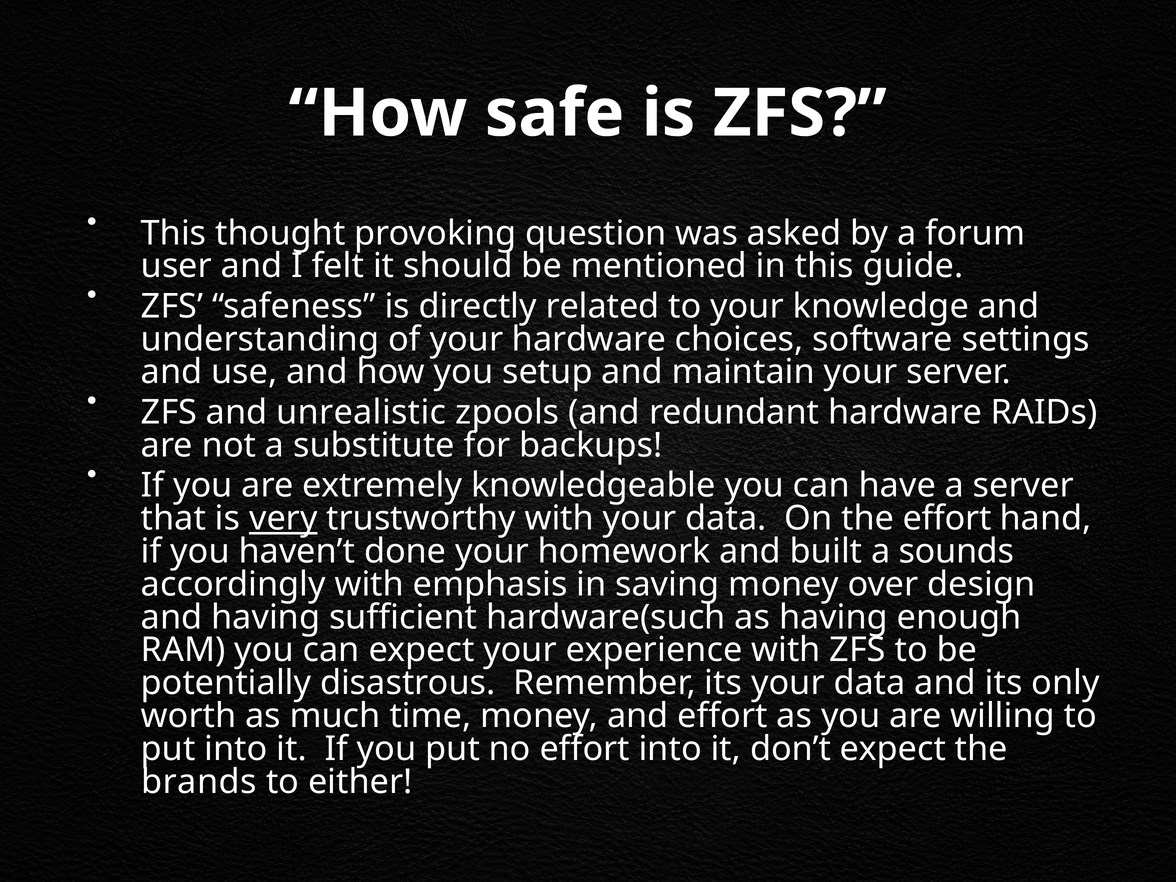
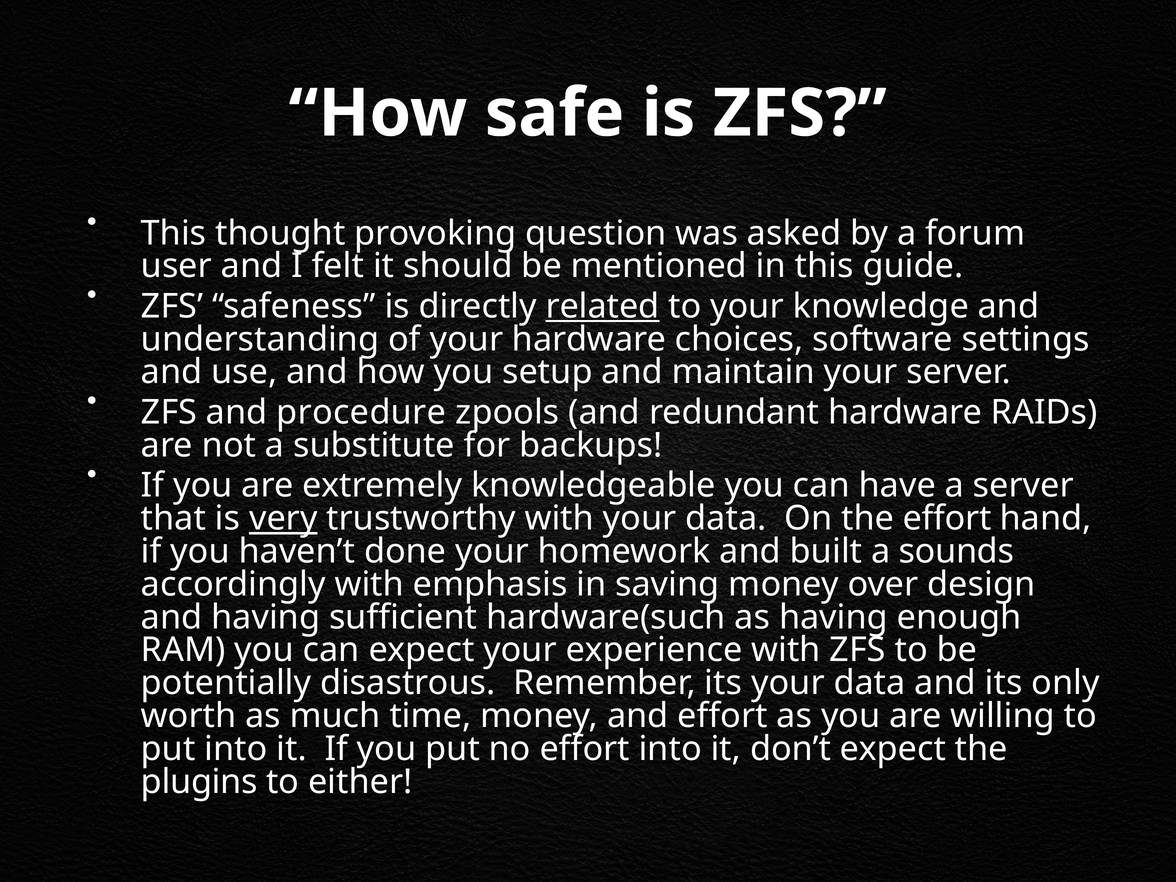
related underline: none -> present
unrealistic: unrealistic -> procedure
brands: brands -> plugins
